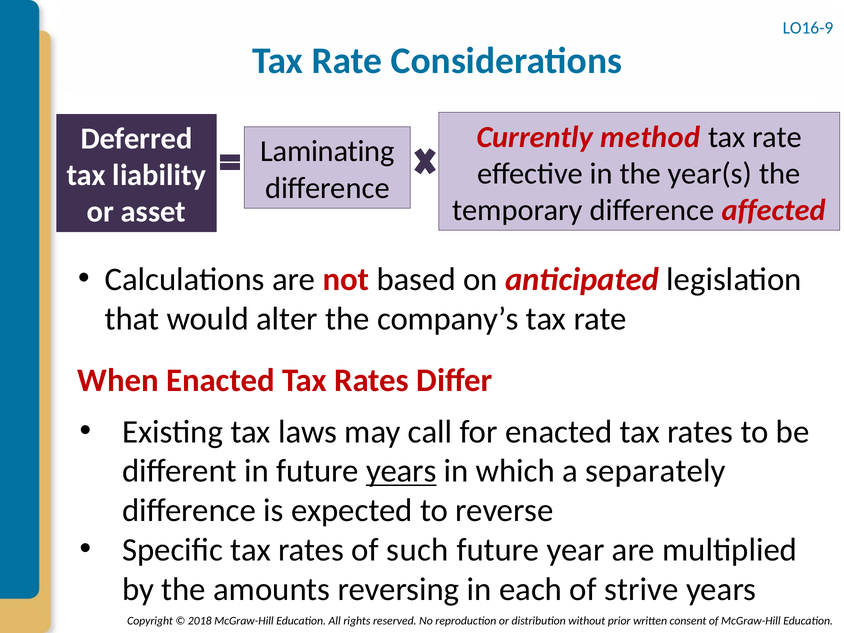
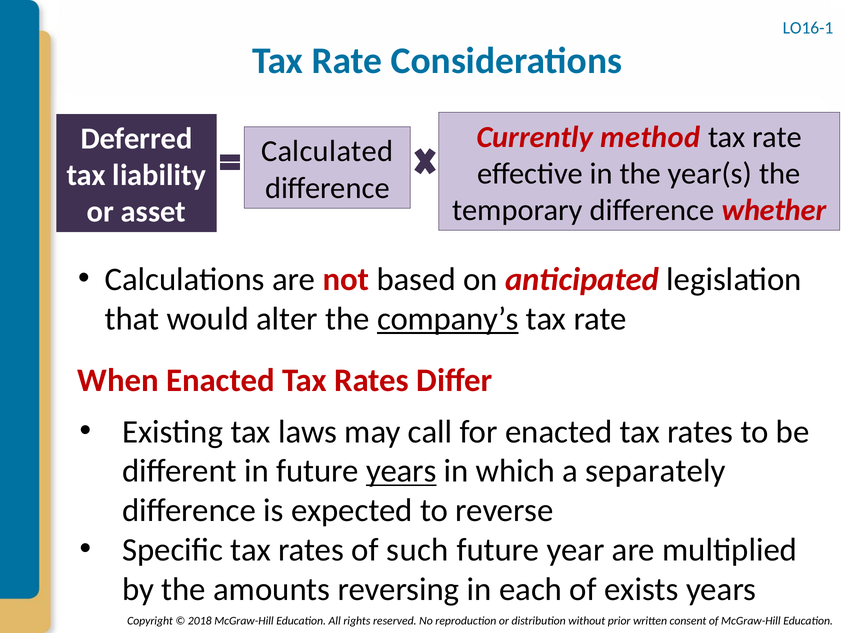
LO16-9: LO16-9 -> LO16-1
Laminating: Laminating -> Calculated
affected: affected -> whether
company’s underline: none -> present
strive: strive -> exists
